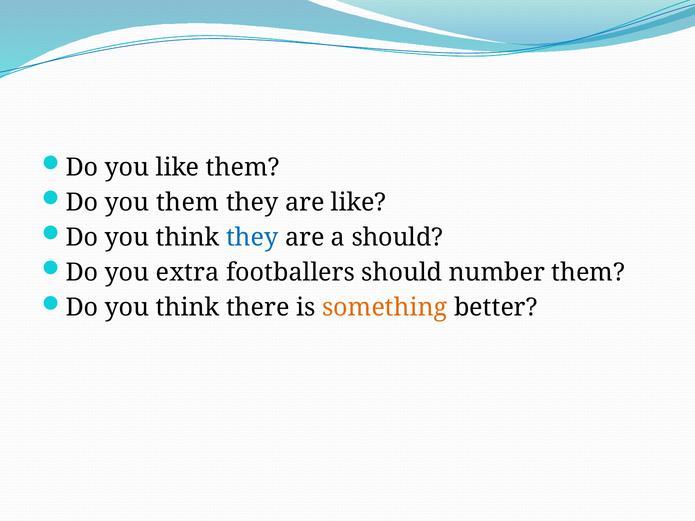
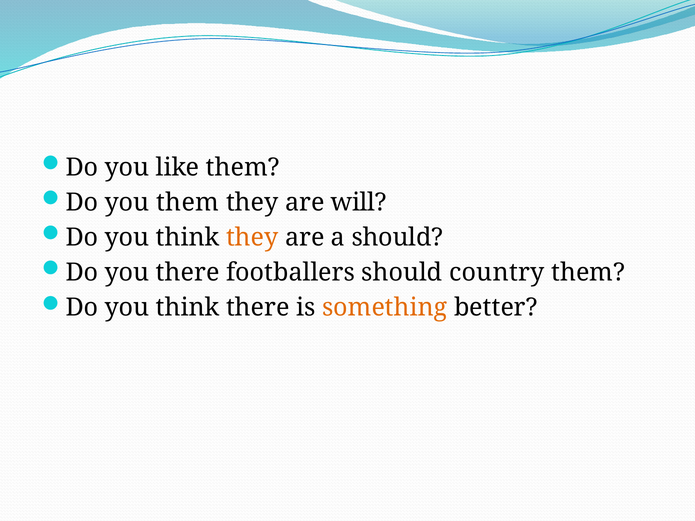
are like: like -> will
they at (252, 238) colour: blue -> orange
you extra: extra -> there
number: number -> country
